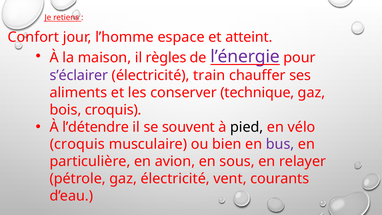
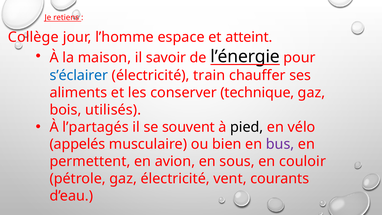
Confort: Confort -> Collège
règles: règles -> savoir
l’énergie colour: purple -> black
s’éclairer colour: purple -> blue
bois croquis: croquis -> utilisés
l’détendre: l’détendre -> l’partagés
croquis at (77, 144): croquis -> appelés
particulière: particulière -> permettent
relayer: relayer -> couloir
